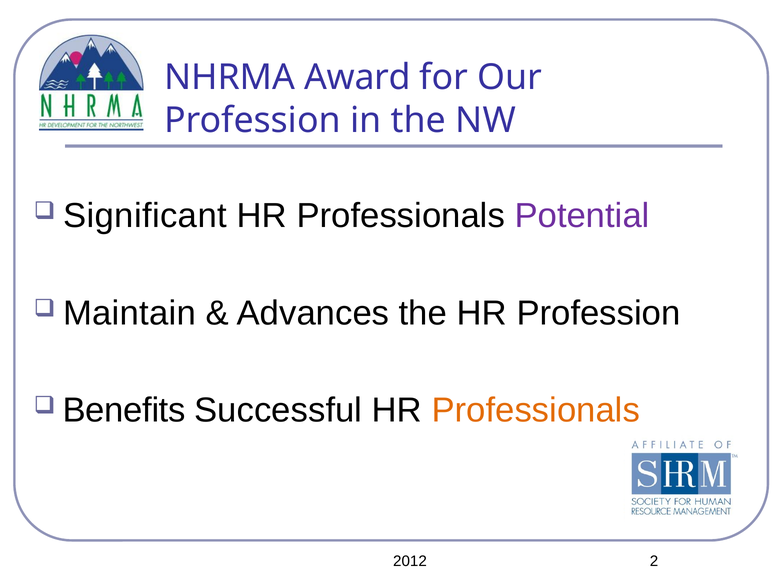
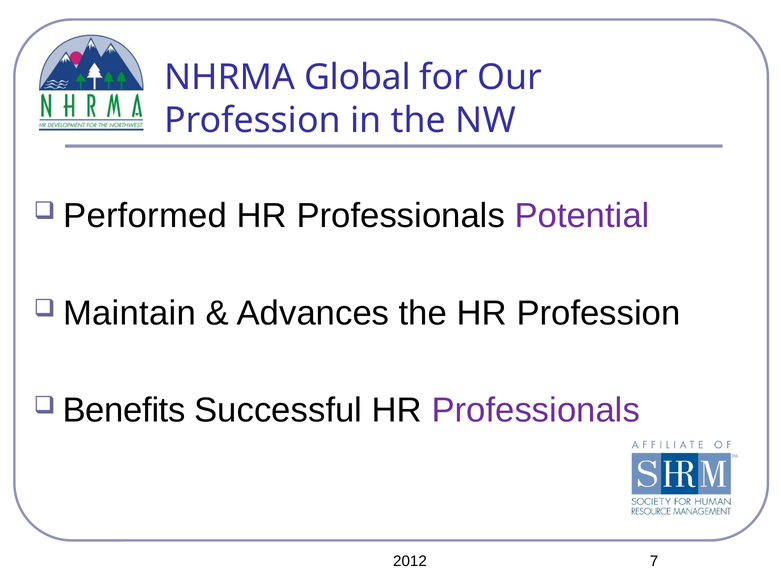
Award: Award -> Global
Significant: Significant -> Performed
Professionals at (536, 410) colour: orange -> purple
2: 2 -> 7
